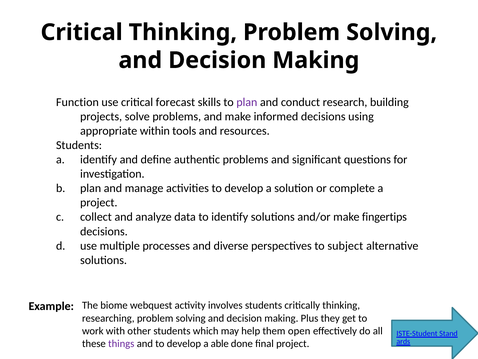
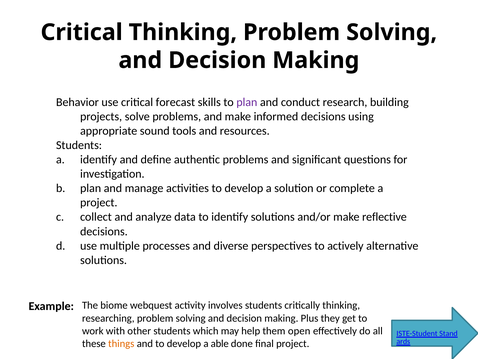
Function: Function -> Behavior
within: within -> sound
fingertips: fingertips -> reflective
subject: subject -> actively
things colour: purple -> orange
